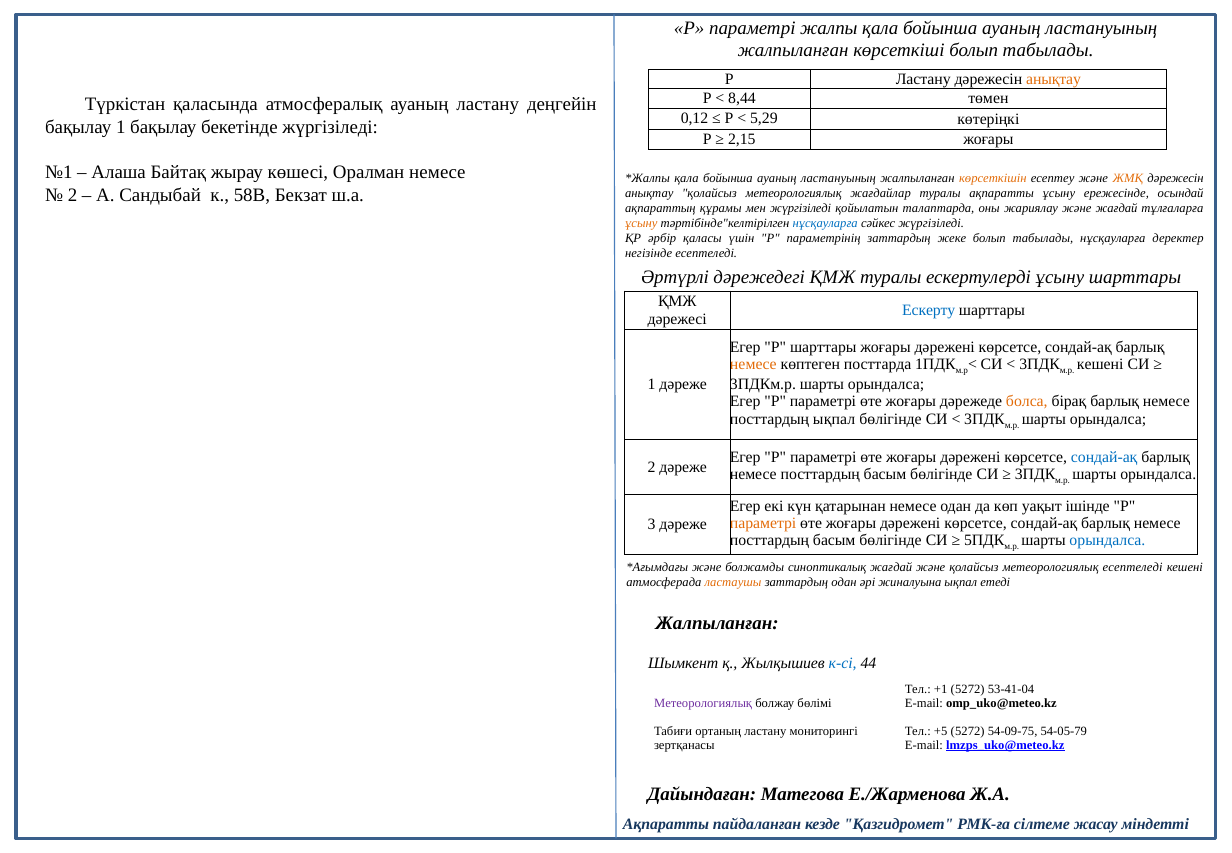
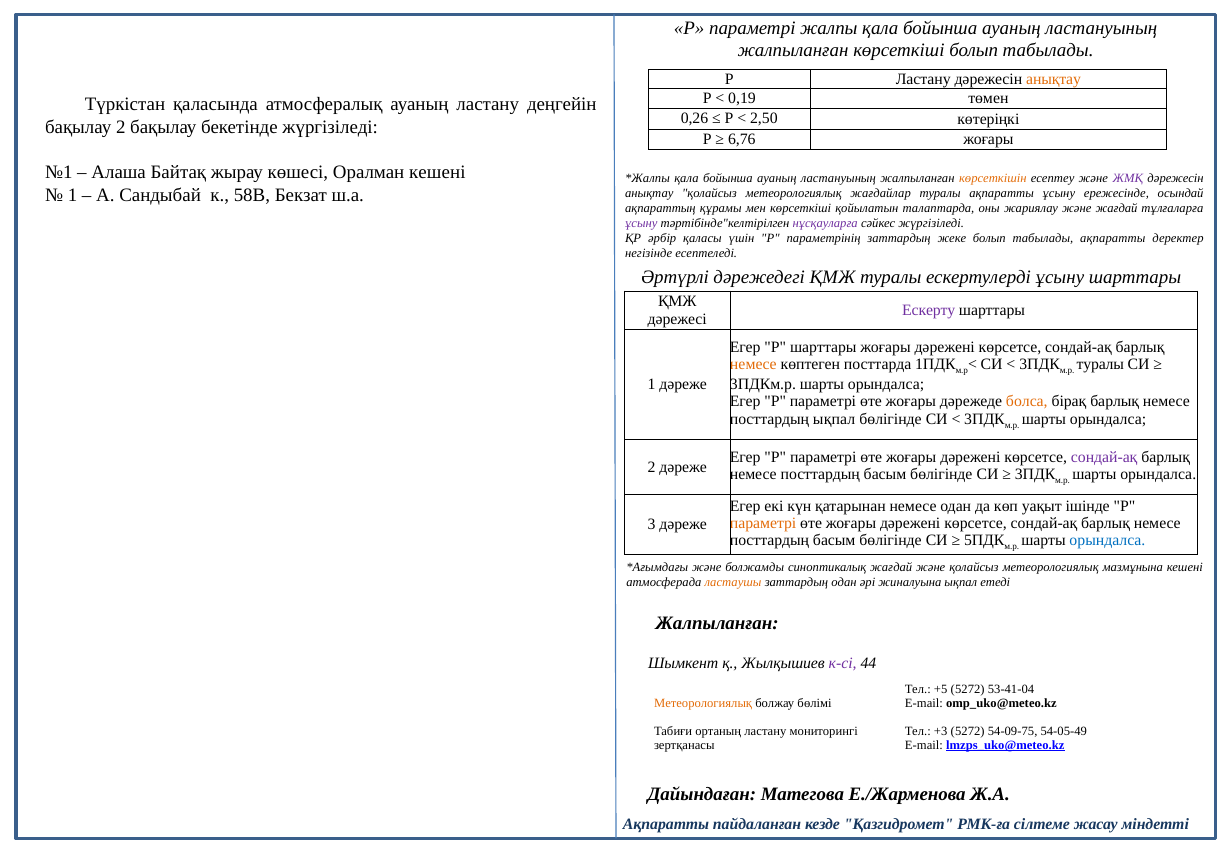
8,44: 8,44 -> 0,19
0,12: 0,12 -> 0,26
5,29: 5,29 -> 2,50
бақылау 1: 1 -> 2
2,15: 2,15 -> 6,76
Оралман немесе: немесе -> кешені
ЖМҚ colour: orange -> purple
2 at (73, 195): 2 -> 1
мен жүргізіледі: жүргізіледі -> көрсеткіші
ұсыну at (641, 223) colour: orange -> purple
нұсқауларға at (825, 223) colour: blue -> purple
табылады нұсқауларға: нұсқауларға -> ақпаратты
Ескерту colour: blue -> purple
кешені at (1100, 364): кешені -> туралы
сондай-ақ at (1104, 457) colour: blue -> purple
метеорологиялық есептеледі: есептеледі -> мазмұнына
к-сі colour: blue -> purple
+1: +1 -> +5
Метеорологиялық at (703, 703) colour: purple -> orange
+5: +5 -> +3
54-05-79: 54-05-79 -> 54-05-49
